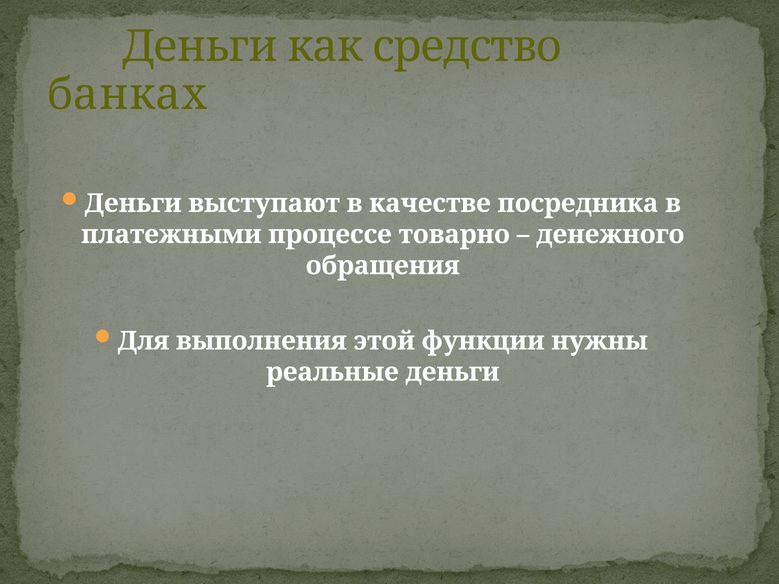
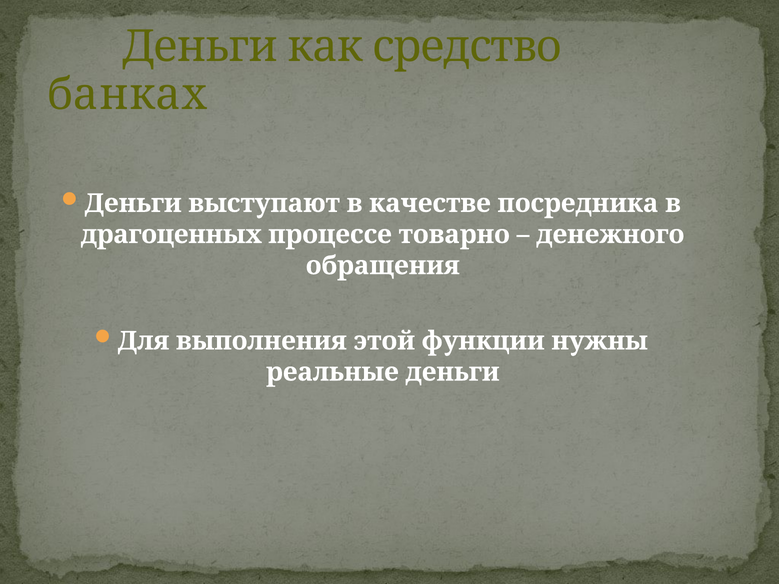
платежными: платежными -> драгоценных
